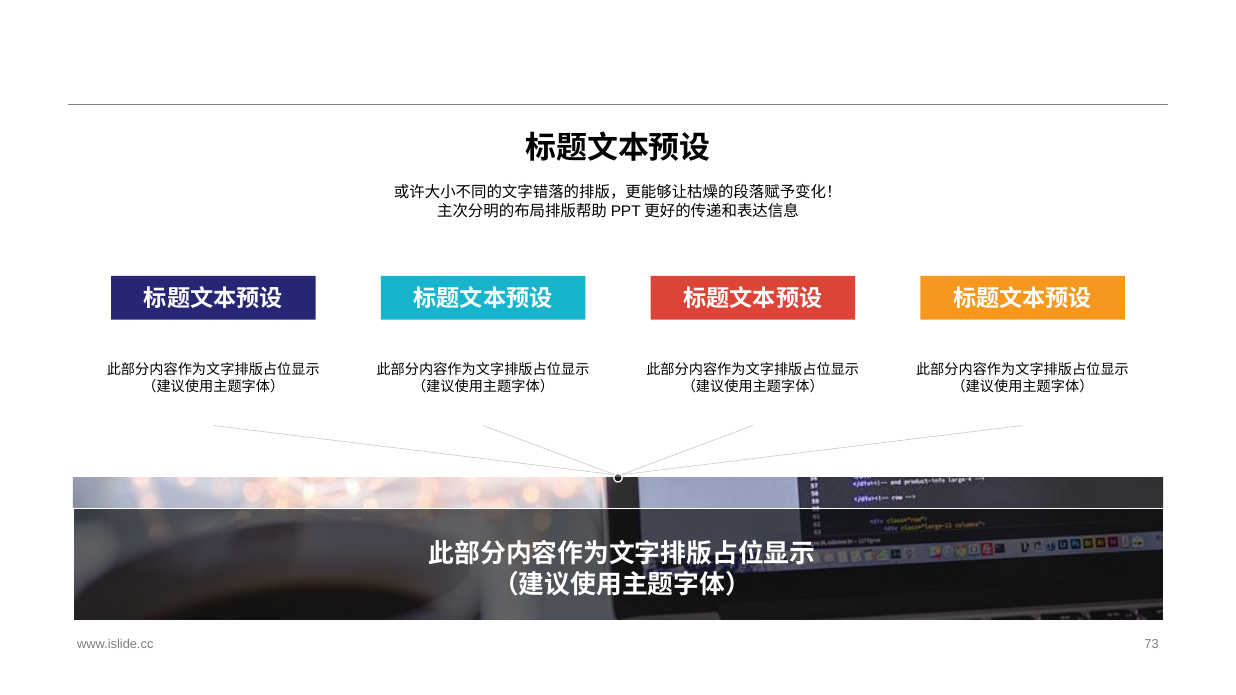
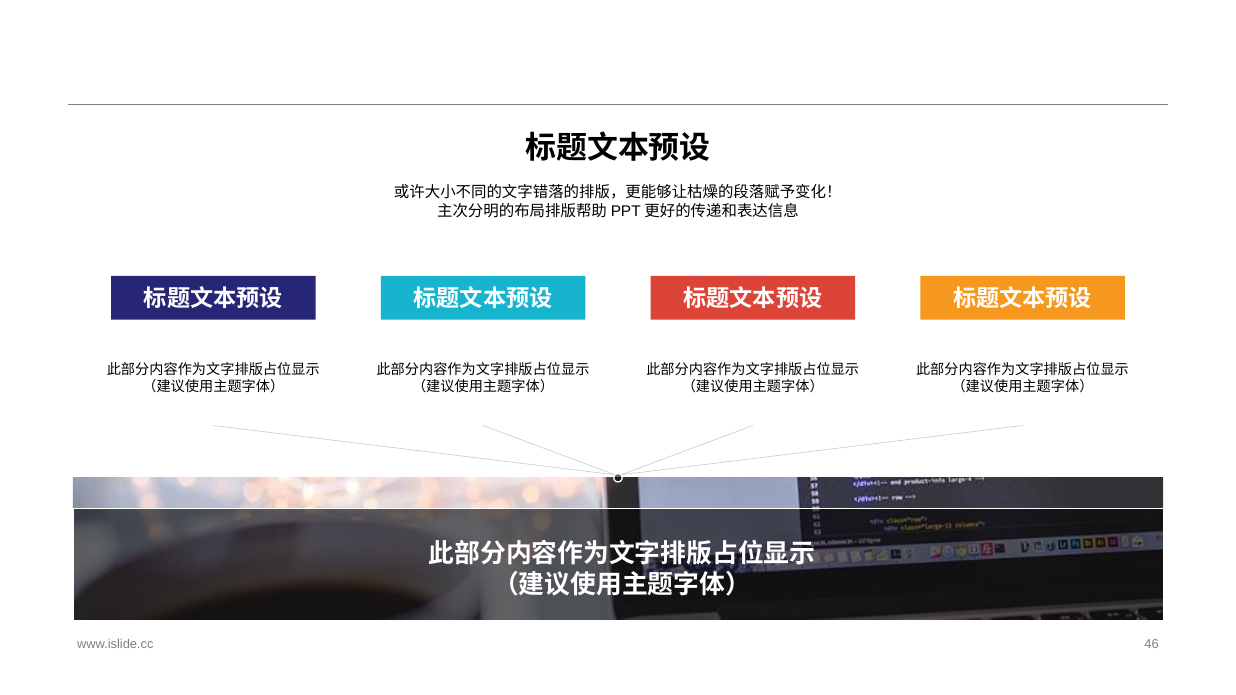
73: 73 -> 46
